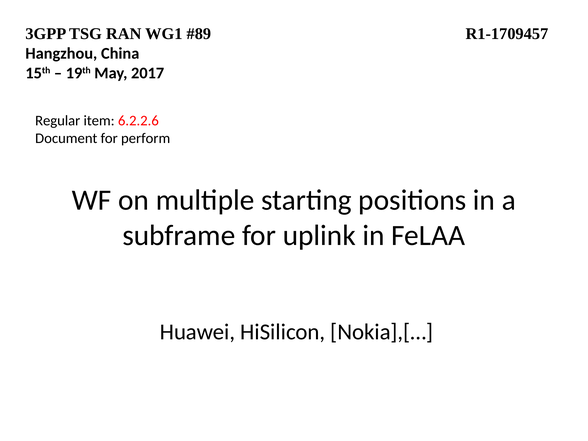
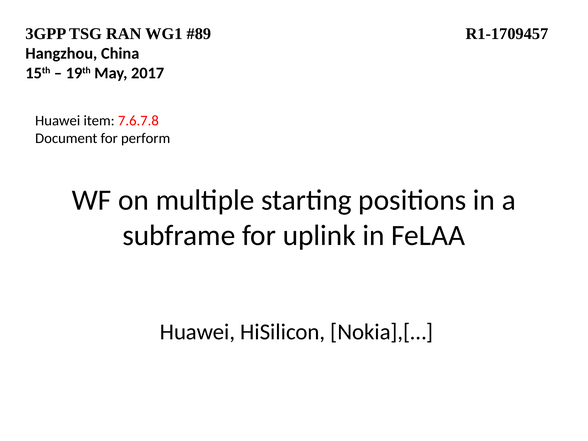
Regular at (58, 121): Regular -> Huawei
6.2.2.6: 6.2.2.6 -> 7.6.7.8
